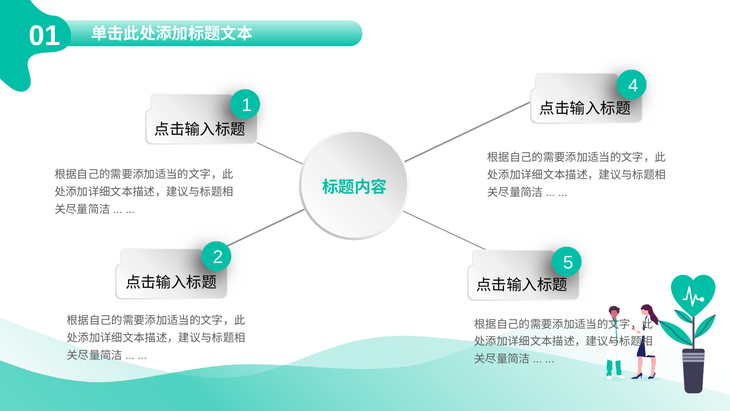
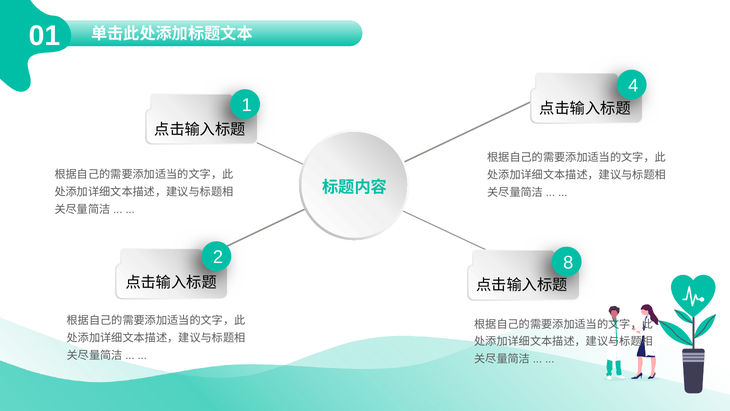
5: 5 -> 8
